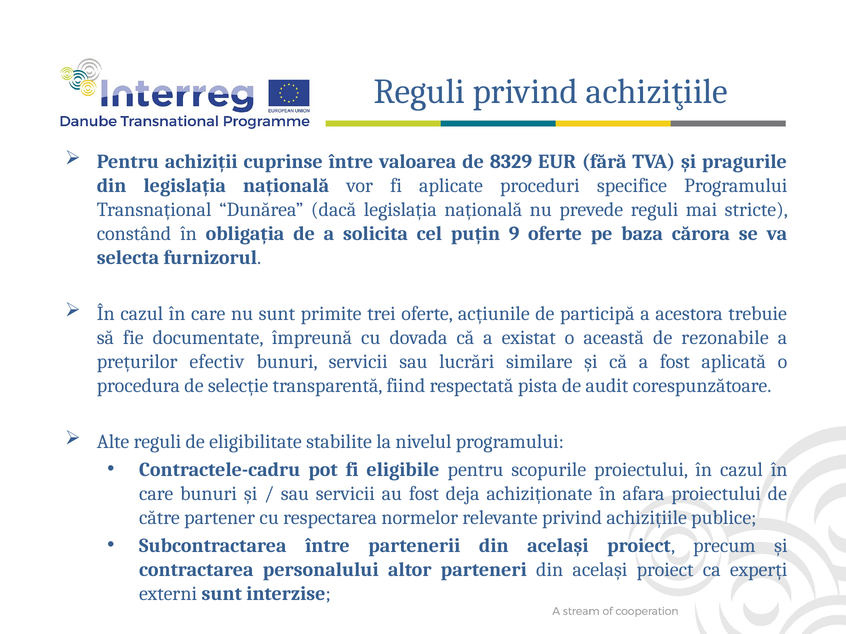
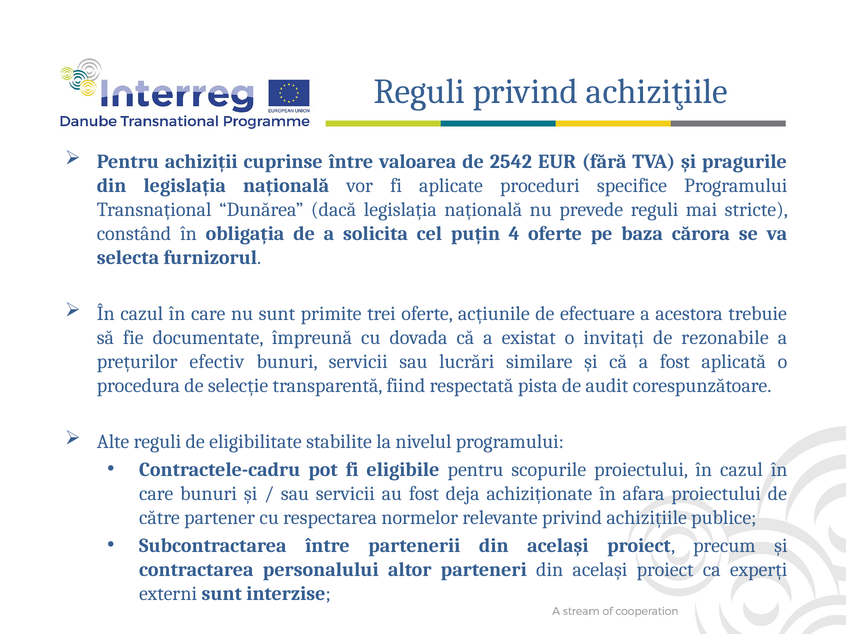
8329: 8329 -> 2542
9: 9 -> 4
participă: participă -> efectuare
această: această -> invitați
